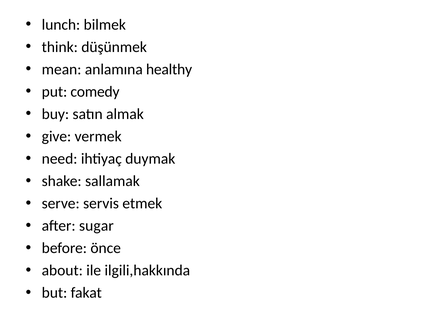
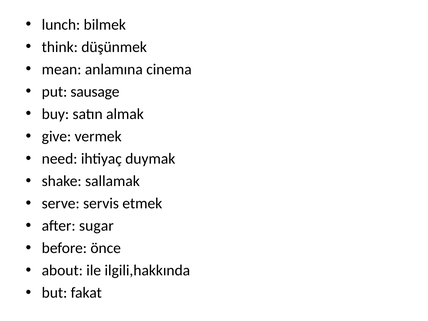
healthy: healthy -> cinema
comedy: comedy -> sausage
